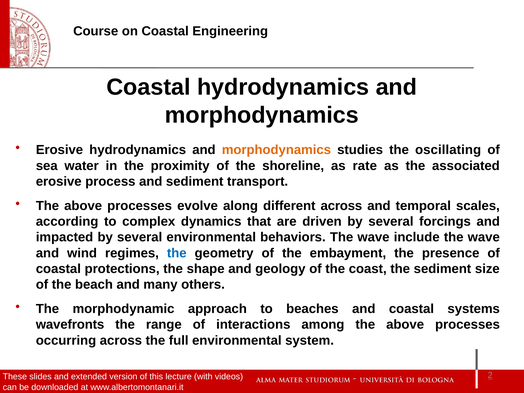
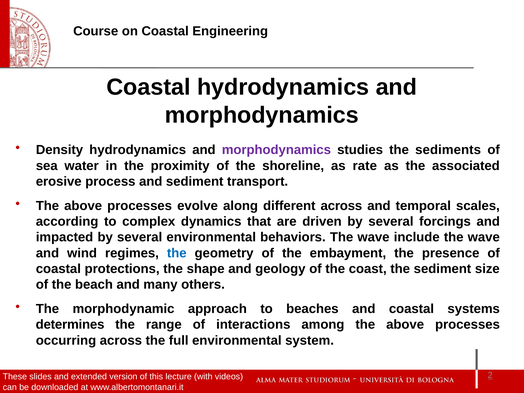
Erosive at (59, 150): Erosive -> Density
morphodynamics at (276, 150) colour: orange -> purple
oscillating: oscillating -> sediments
wavefronts: wavefronts -> determines
